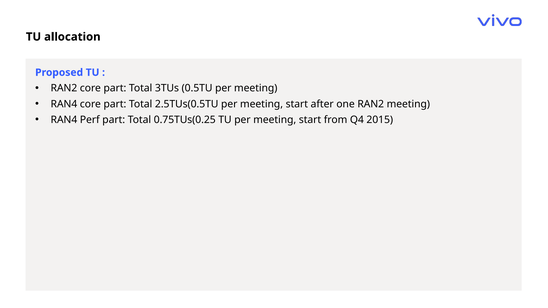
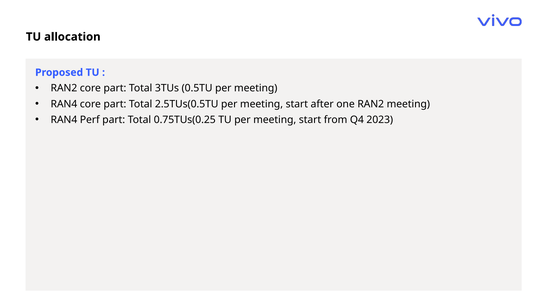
2015: 2015 -> 2023
